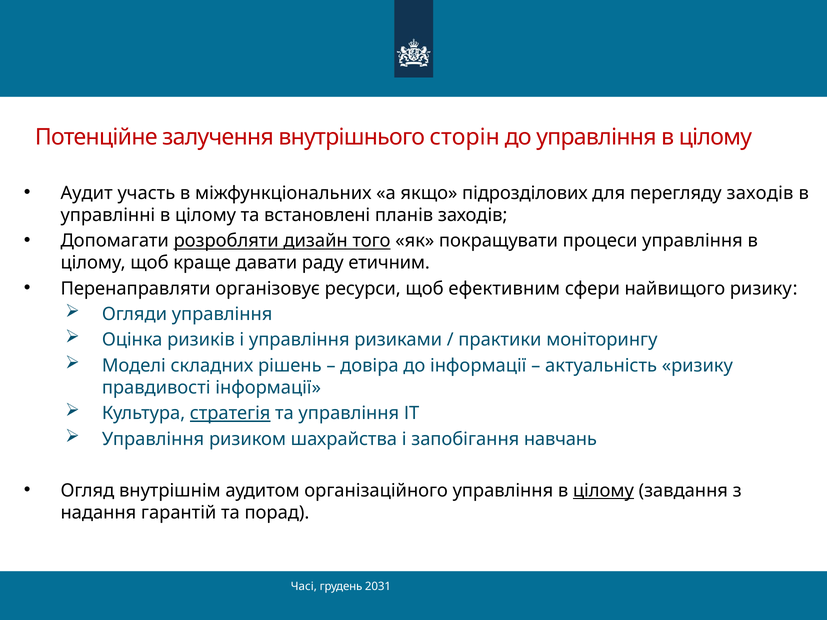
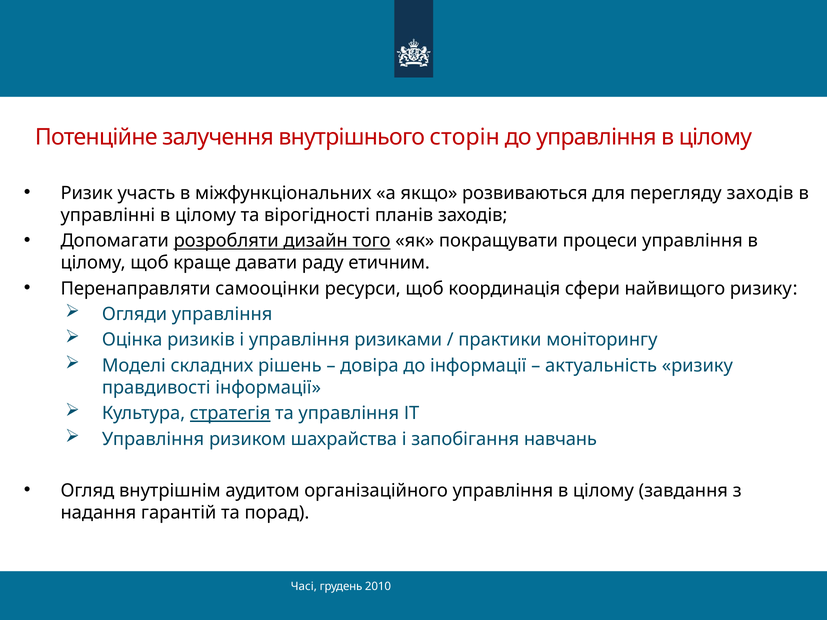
Аудит: Аудит -> Ризик
підрозділових: підрозділових -> розвиваються
встановлені: встановлені -> вірогідності
організовує: організовує -> самооцінки
ефективним: ефективним -> координація
цілому at (603, 491) underline: present -> none
2031: 2031 -> 2010
